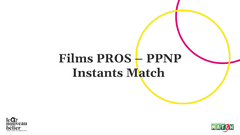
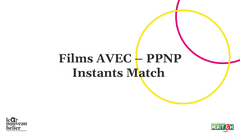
PROS: PROS -> AVEC
